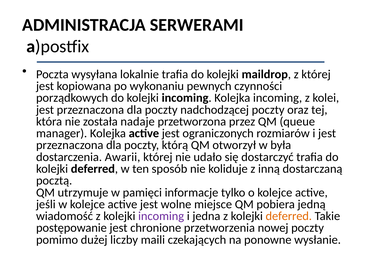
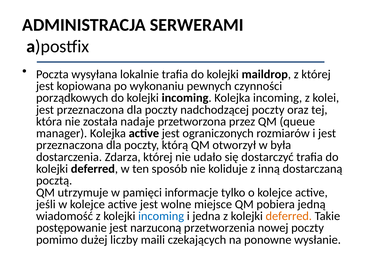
Awarii: Awarii -> Zdarza
incoming at (161, 216) colour: purple -> blue
chronione: chronione -> narzuconą
